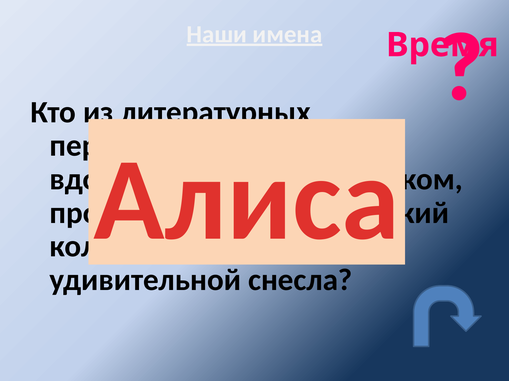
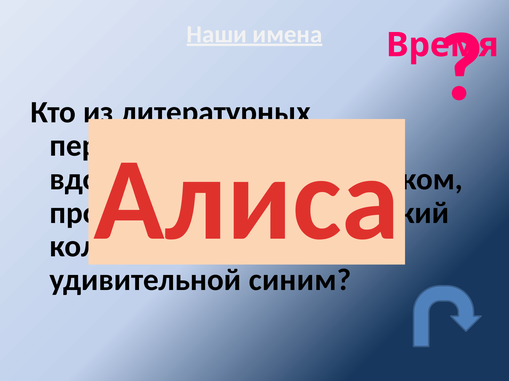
снесла: снесла -> синим
